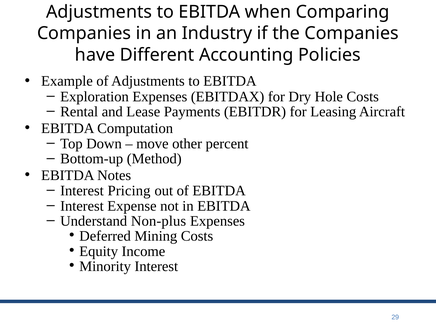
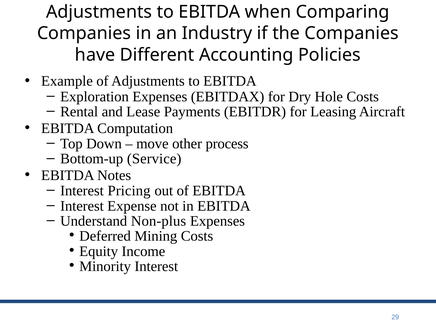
percent: percent -> process
Method: Method -> Service
